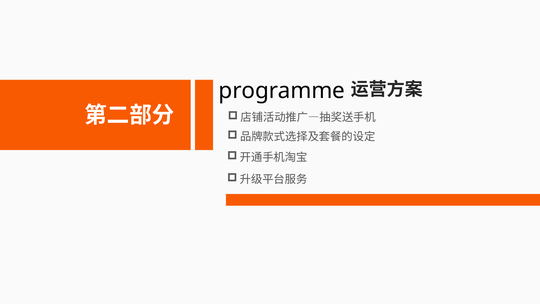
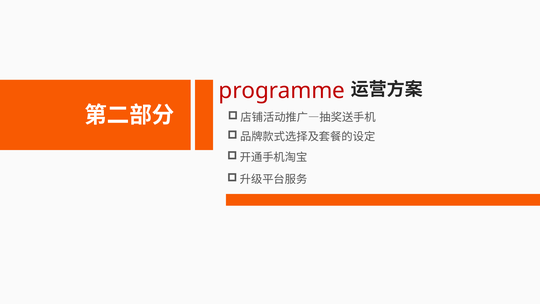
programme colour: black -> red
